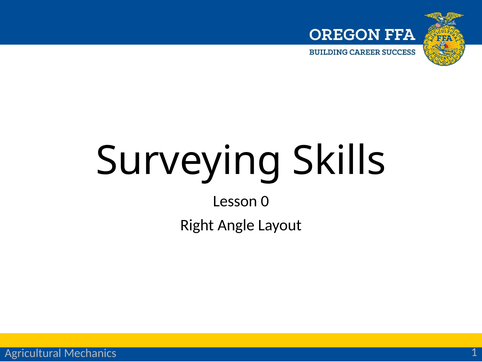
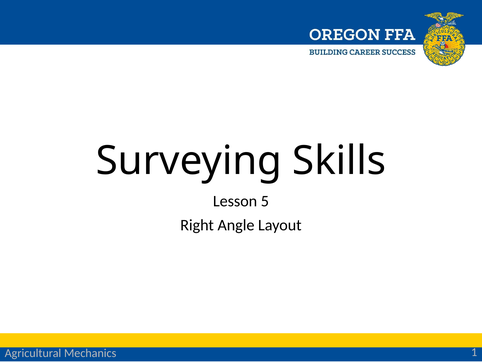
0: 0 -> 5
